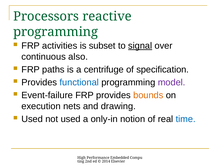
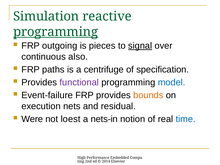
Processors: Processors -> Simulation
programming at (56, 32) underline: none -> present
activities: activities -> outgoing
subset: subset -> pieces
functional colour: blue -> purple
model colour: purple -> blue
drawing: drawing -> residual
Used at (32, 119): Used -> Were
not used: used -> loest
only-in: only-in -> nets-in
